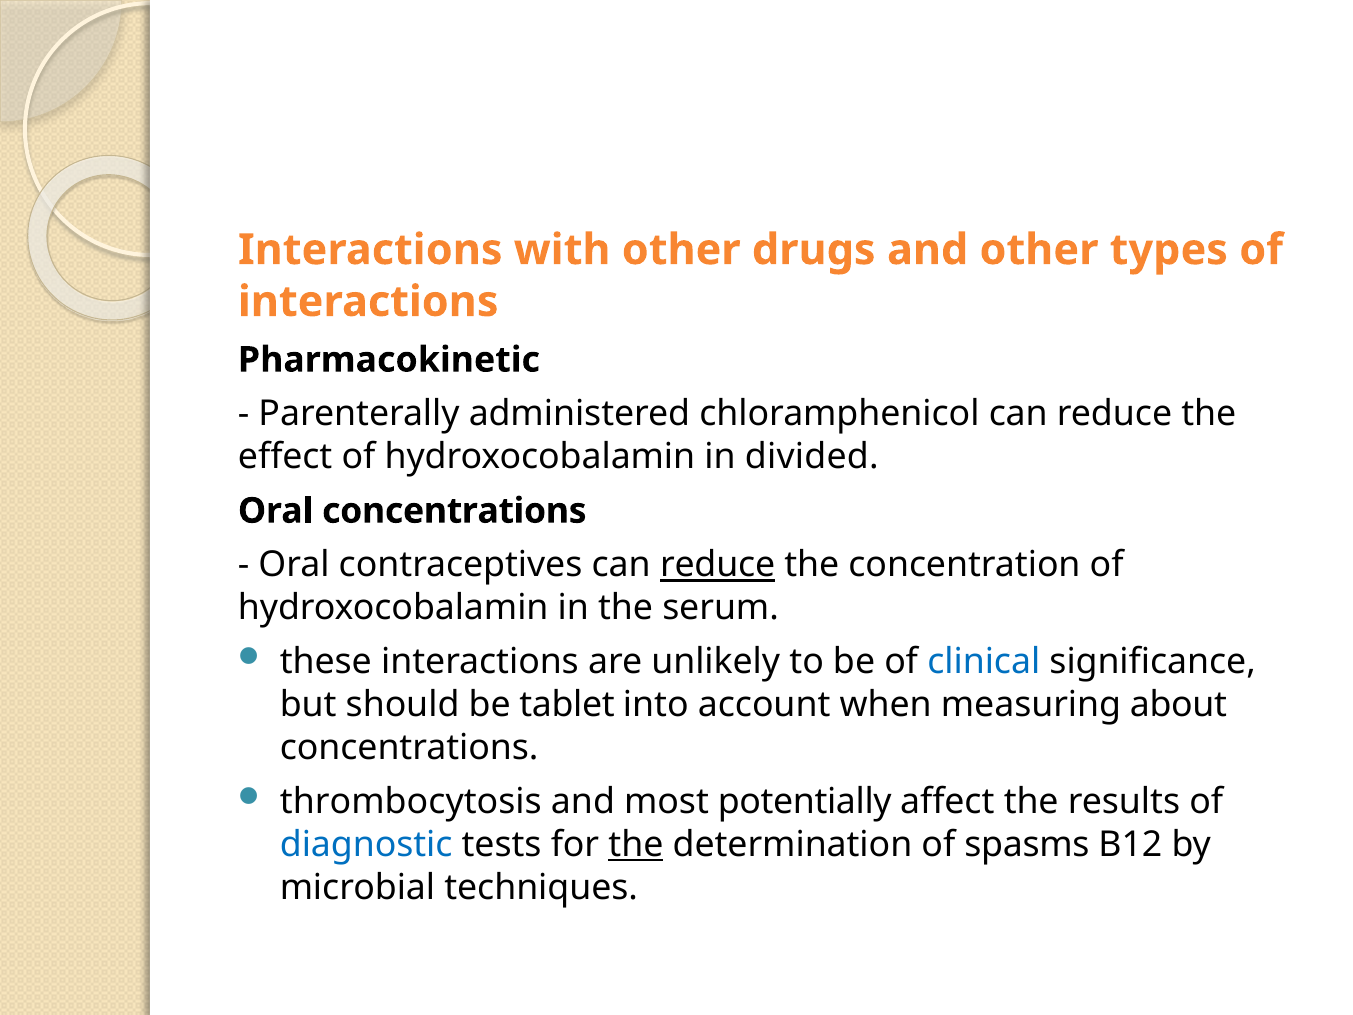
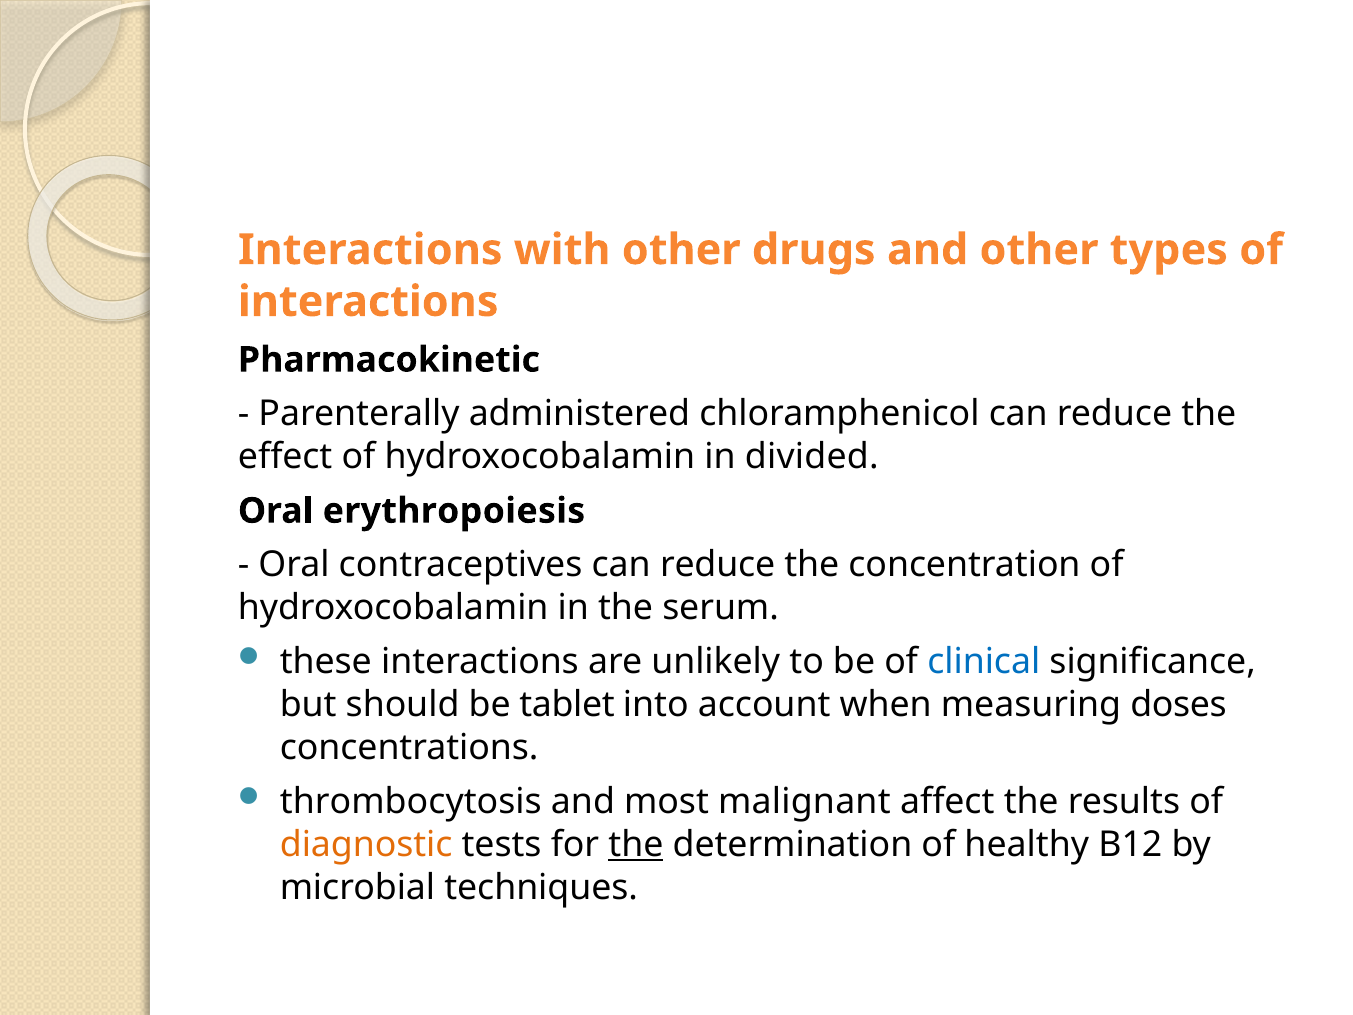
Oral concentrations: concentrations -> erythropoiesis
reduce at (718, 565) underline: present -> none
about: about -> doses
potentially: potentially -> malignant
diagnostic colour: blue -> orange
spasms: spasms -> healthy
